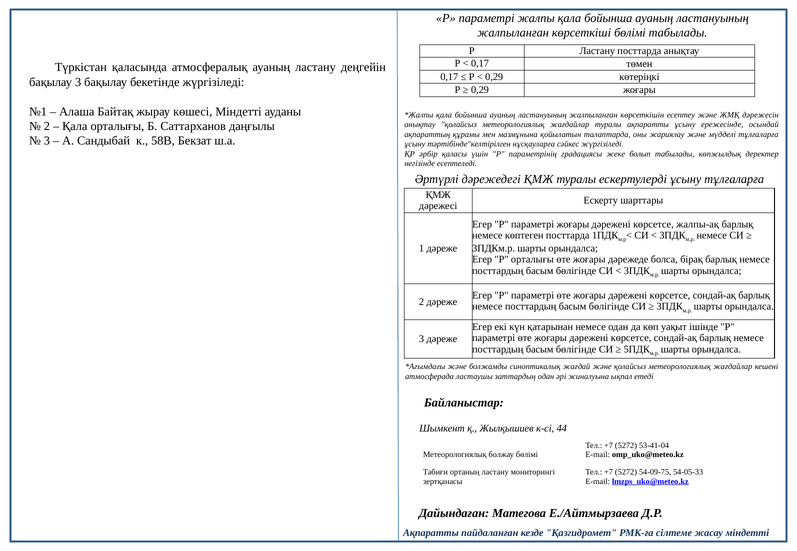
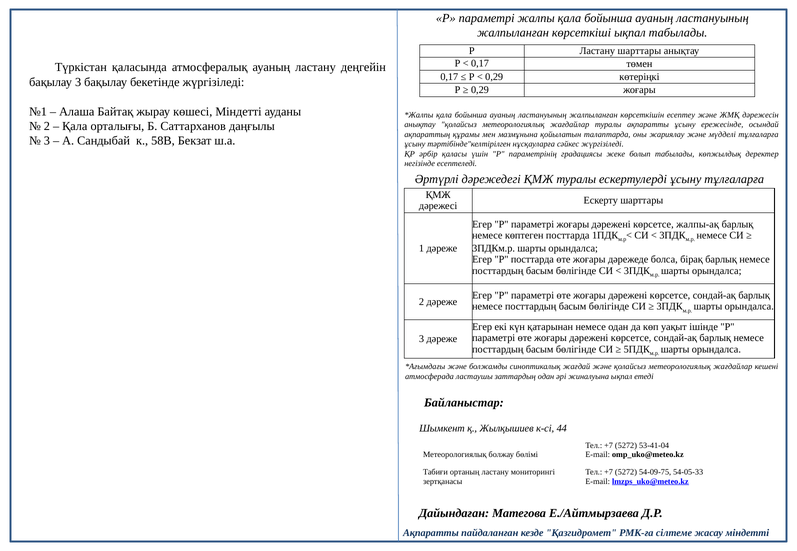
көрсеткіші бөлімі: бөлімі -> ықпал
Ластану посттарда: посттарда -> шарттары
P орталығы: орталығы -> посттарда
